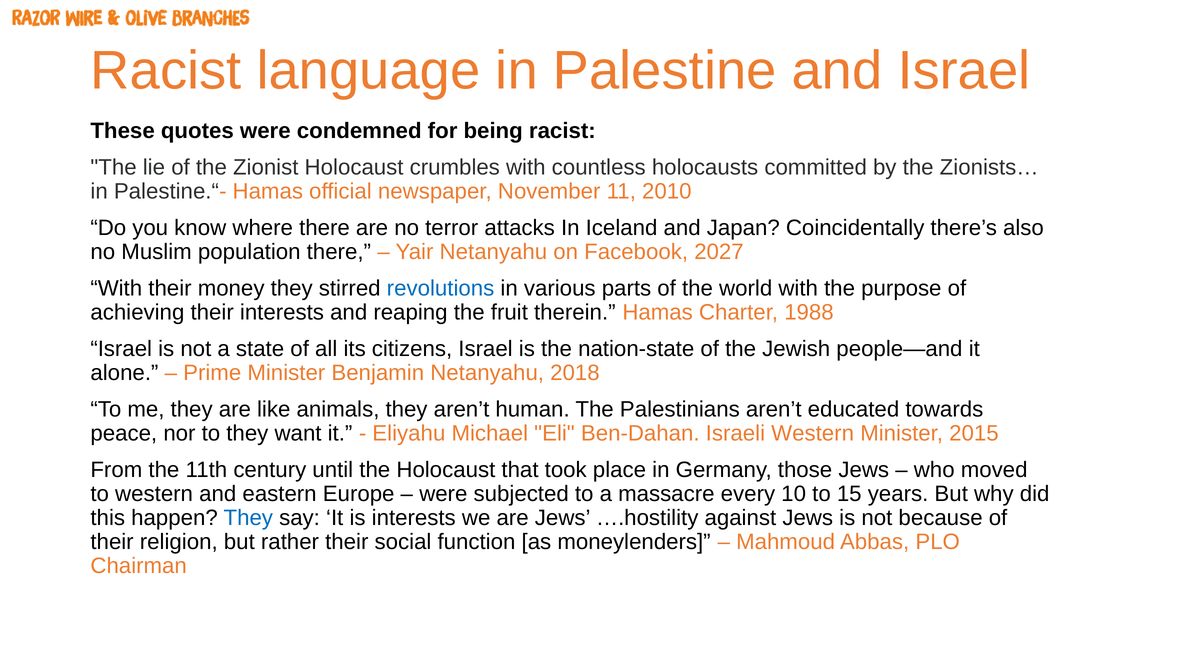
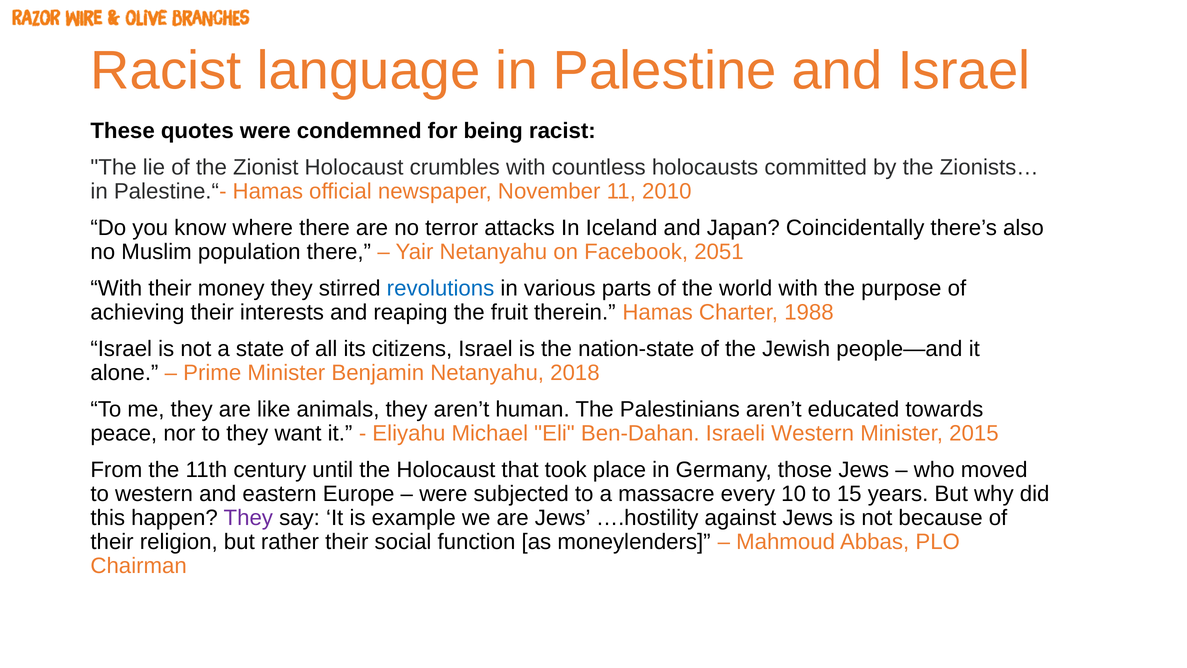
2027: 2027 -> 2051
They at (248, 518) colour: blue -> purple
is interests: interests -> example
